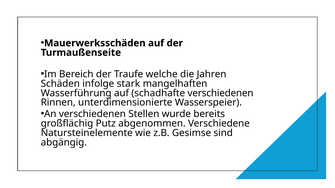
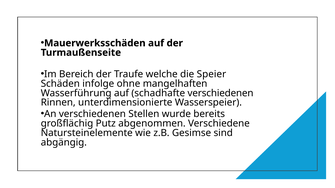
Jahren: Jahren -> Speier
stark: stark -> ohne
